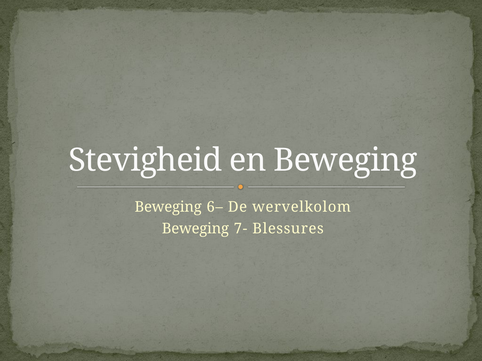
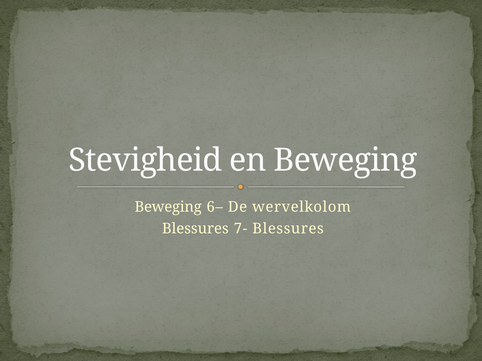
Beweging at (195, 229): Beweging -> Blessures
